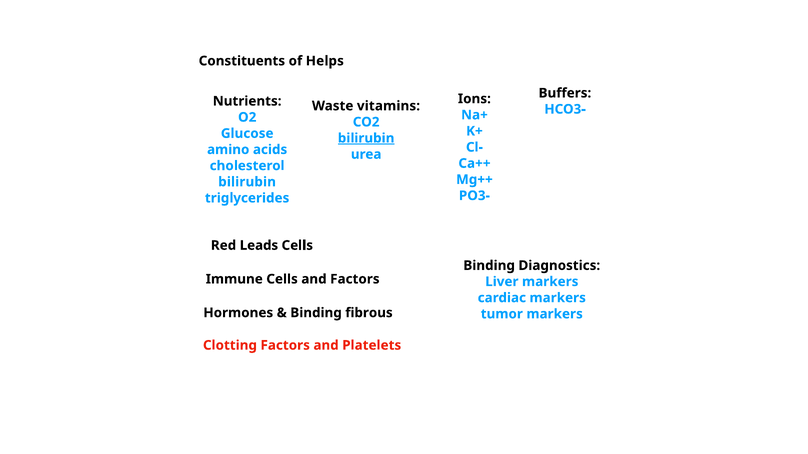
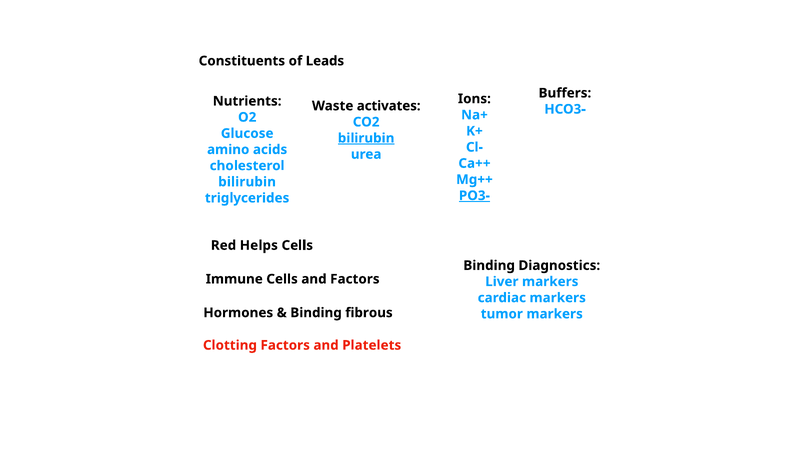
Helps: Helps -> Leads
vitamins: vitamins -> activates
PO3- underline: none -> present
Leads: Leads -> Helps
